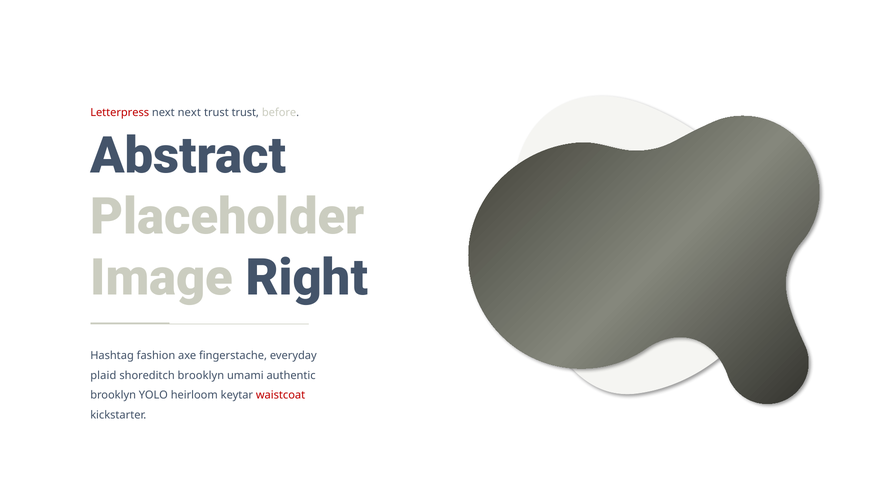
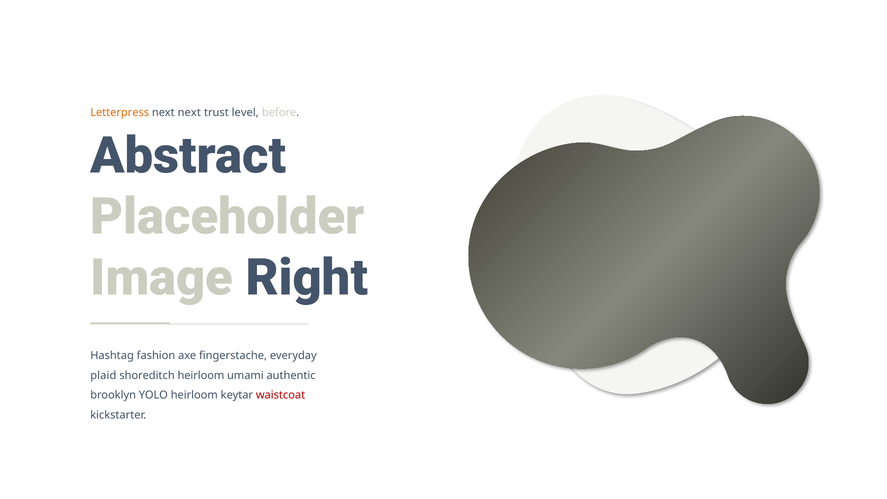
Letterpress colour: red -> orange
trust trust: trust -> level
shoreditch brooklyn: brooklyn -> heirloom
